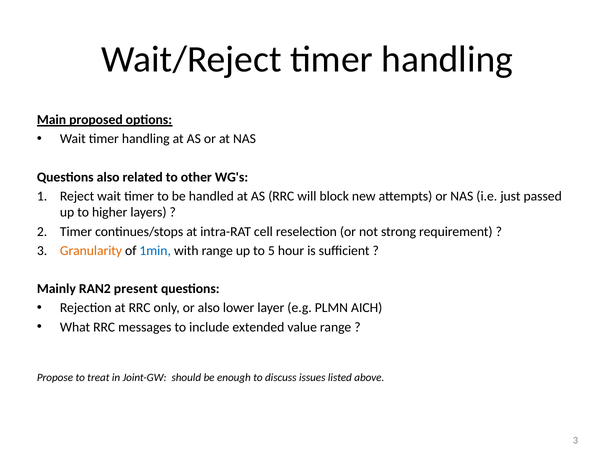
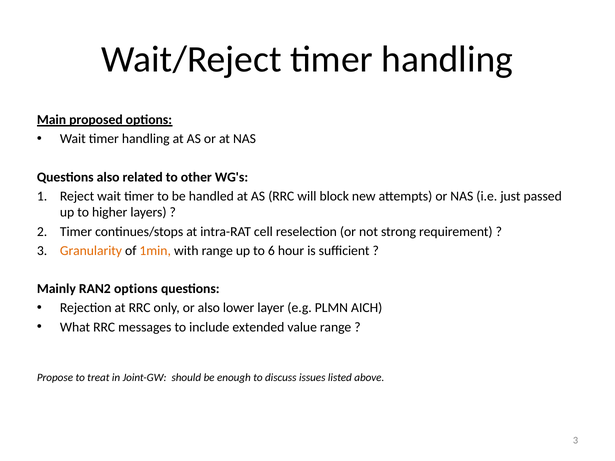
1min colour: blue -> orange
5: 5 -> 6
RAN2 present: present -> options
